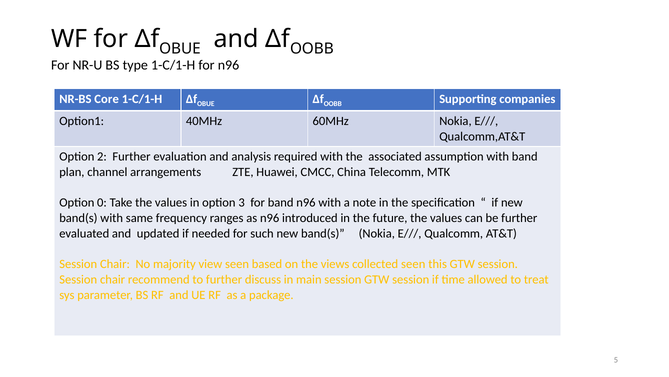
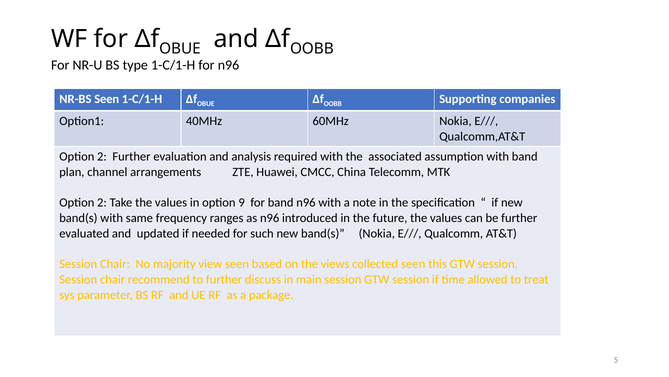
NR-BS Core: Core -> Seen
0 at (102, 202): 0 -> 2
3: 3 -> 9
